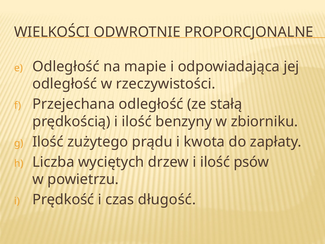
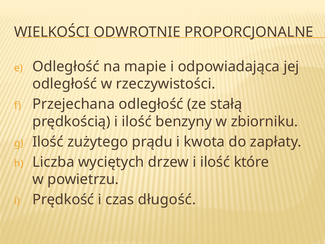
psów: psów -> które
